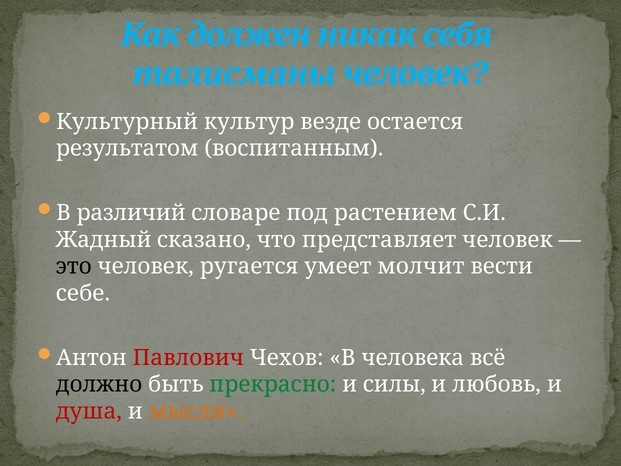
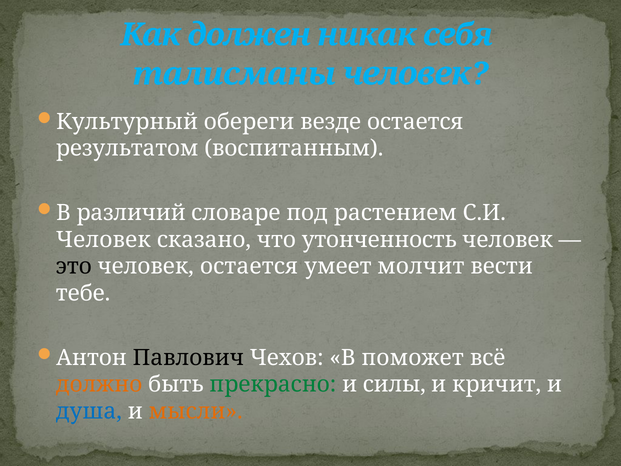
культур: культур -> обереги
Жадный at (104, 240): Жадный -> Человек
представляет: представляет -> утонченность
человек ругается: ругается -> остается
себе: себе -> тебе
Павлович colour: red -> black
человека: человека -> поможет
должно colour: black -> orange
любовь: любовь -> кричит
душа colour: red -> blue
